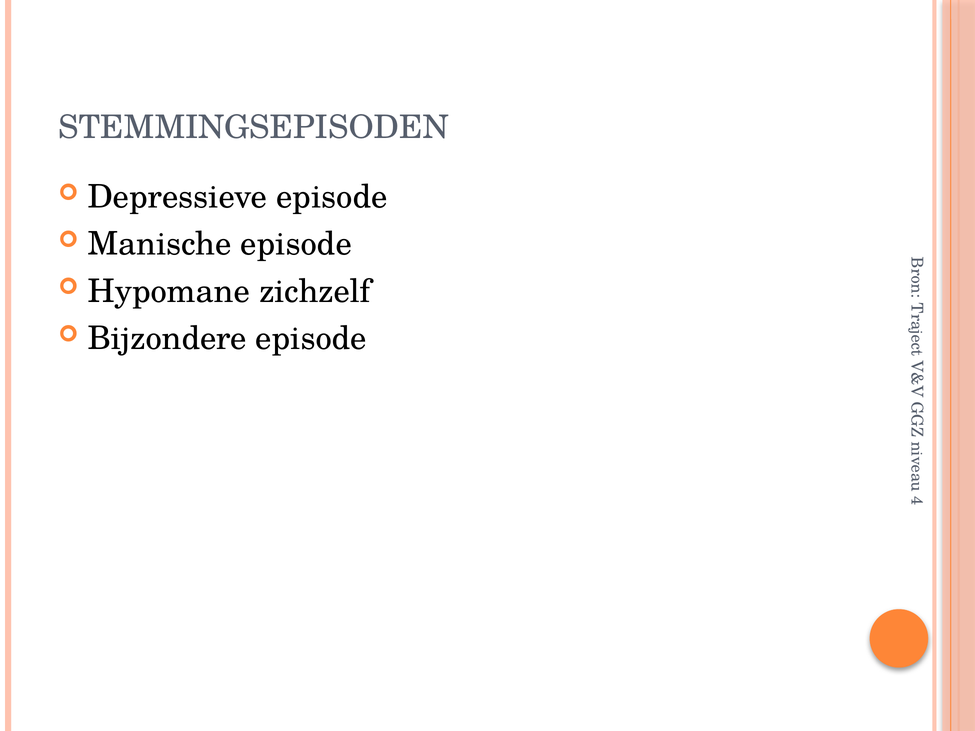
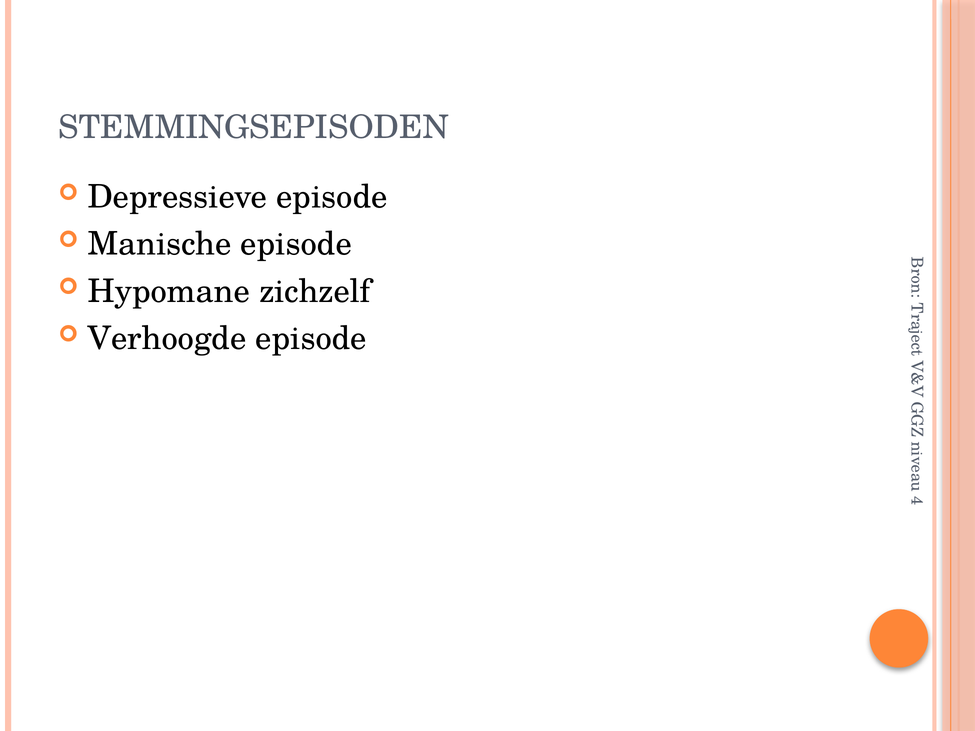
Bijzondere: Bijzondere -> Verhoogde
